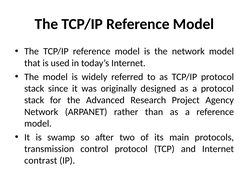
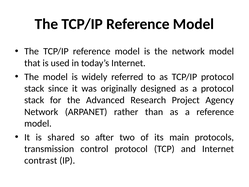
swamp: swamp -> shared
